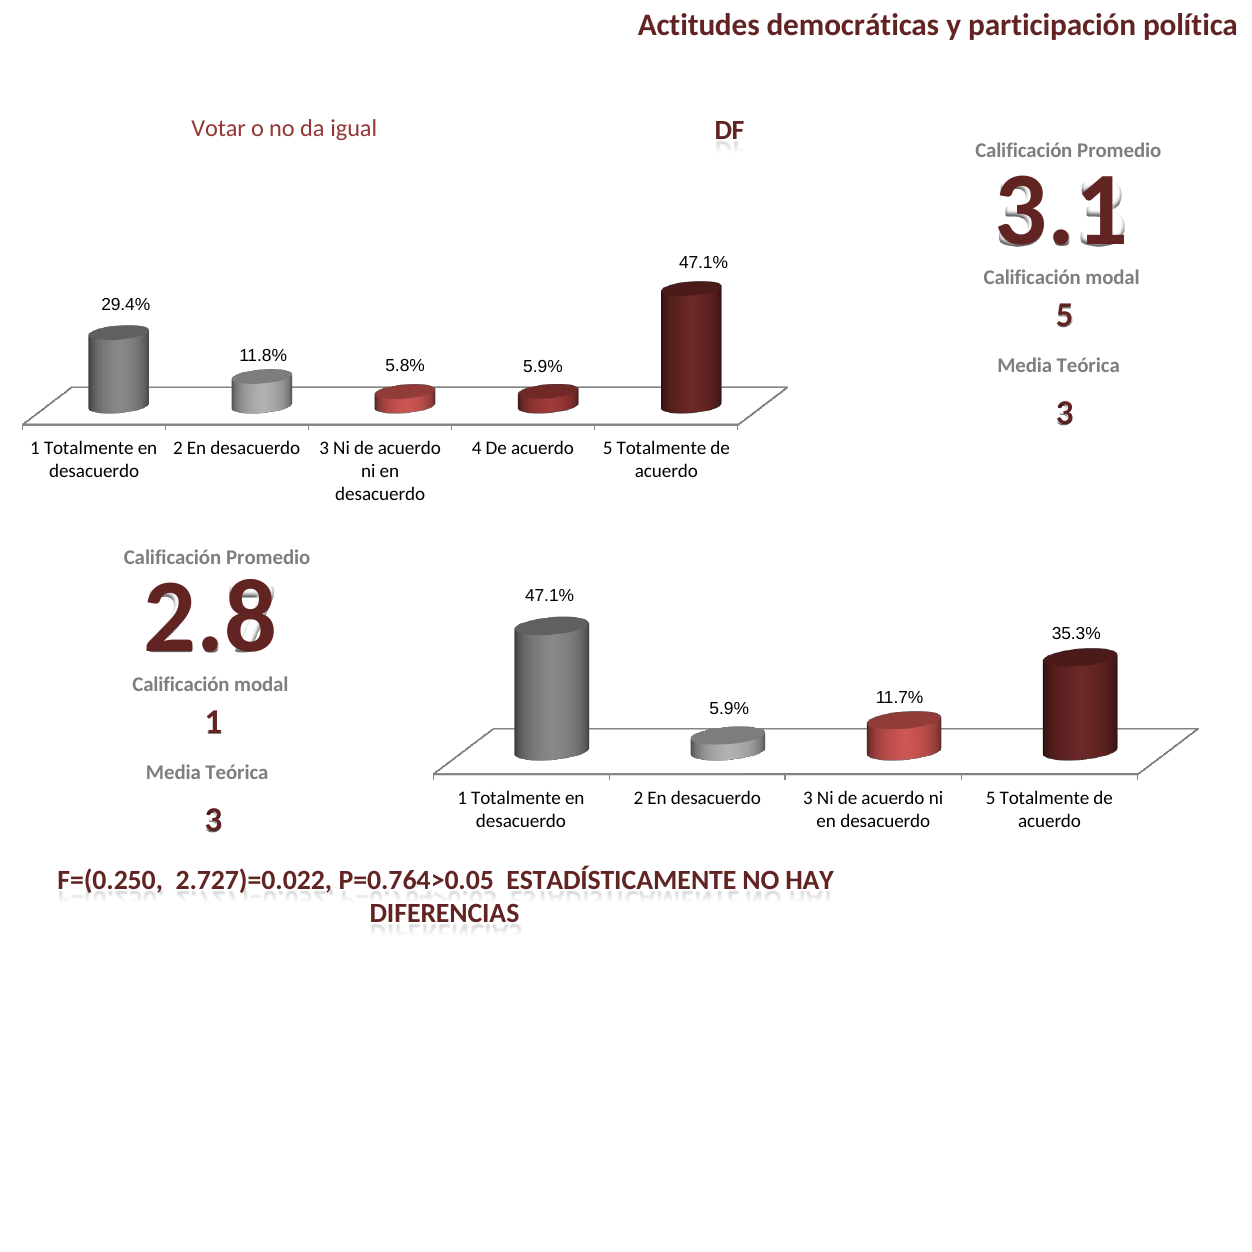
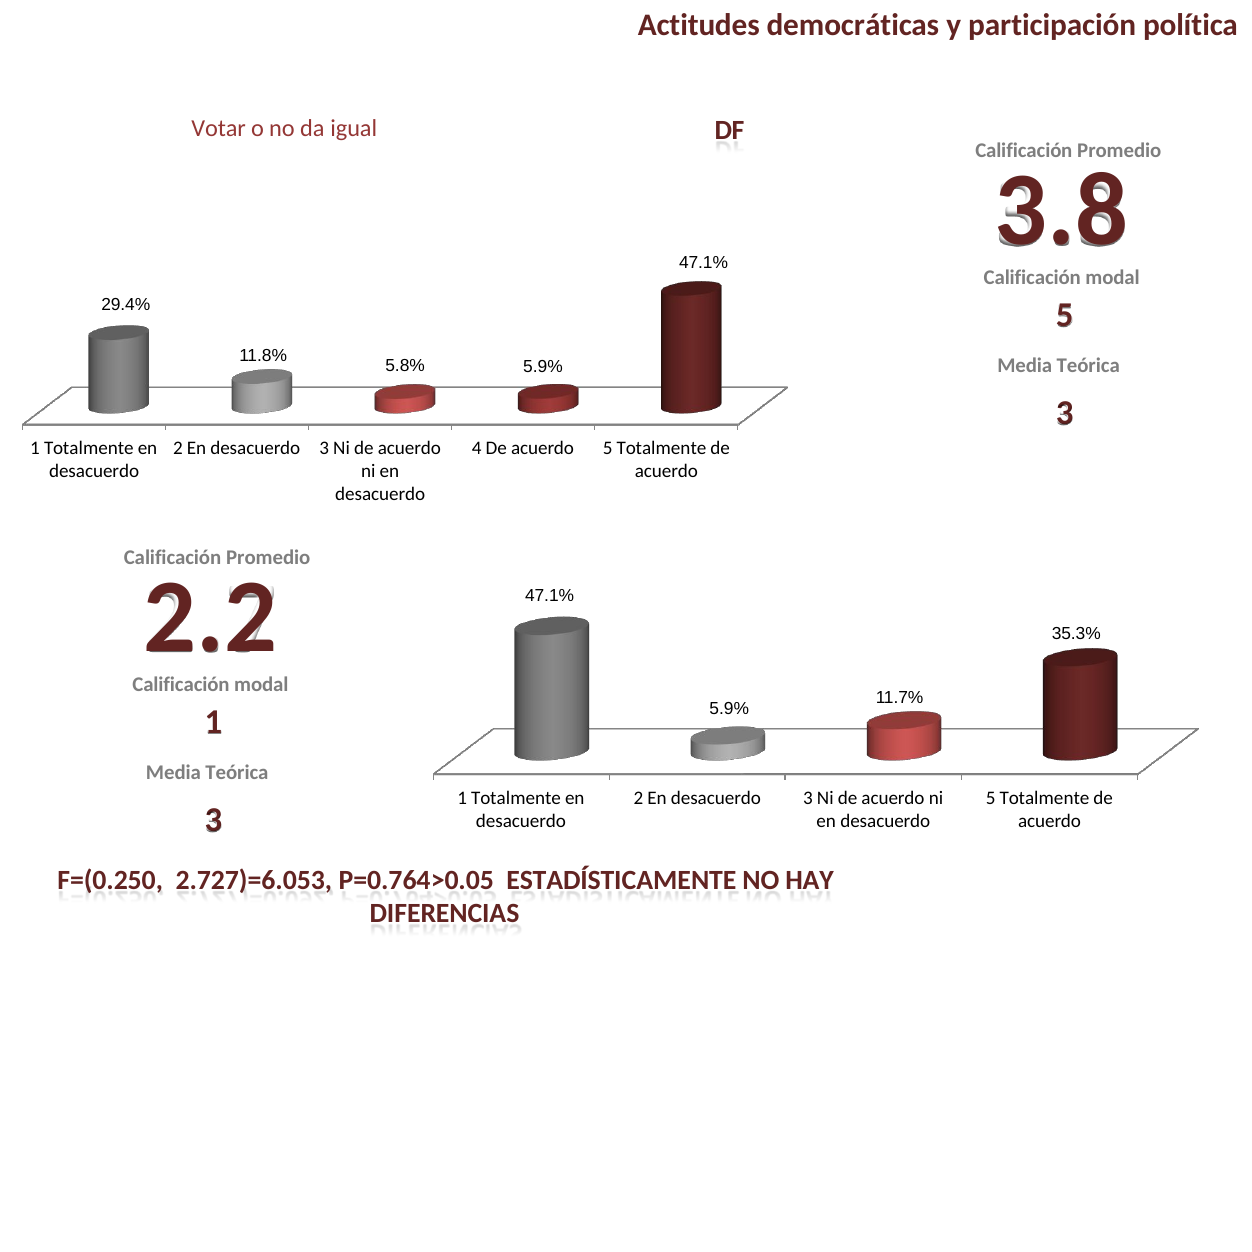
3.1: 3.1 -> 3.8
2.8: 2.8 -> 2.2
2.727)=0.022: 2.727)=0.022 -> 2.727)=6.053
